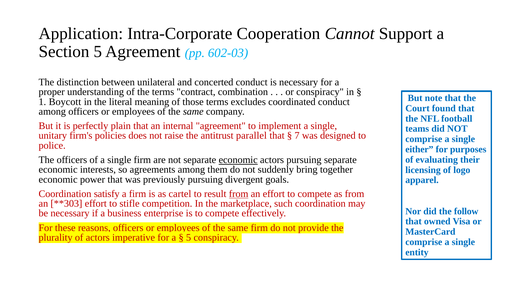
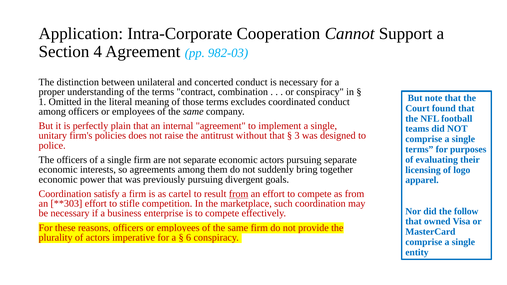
Section 5: 5 -> 4
602-03: 602-03 -> 982-03
Boycott: Boycott -> Omitted
parallel: parallel -> without
7: 7 -> 3
either at (419, 149): either -> terms
economic at (238, 160) underline: present -> none
5 at (189, 238): 5 -> 6
